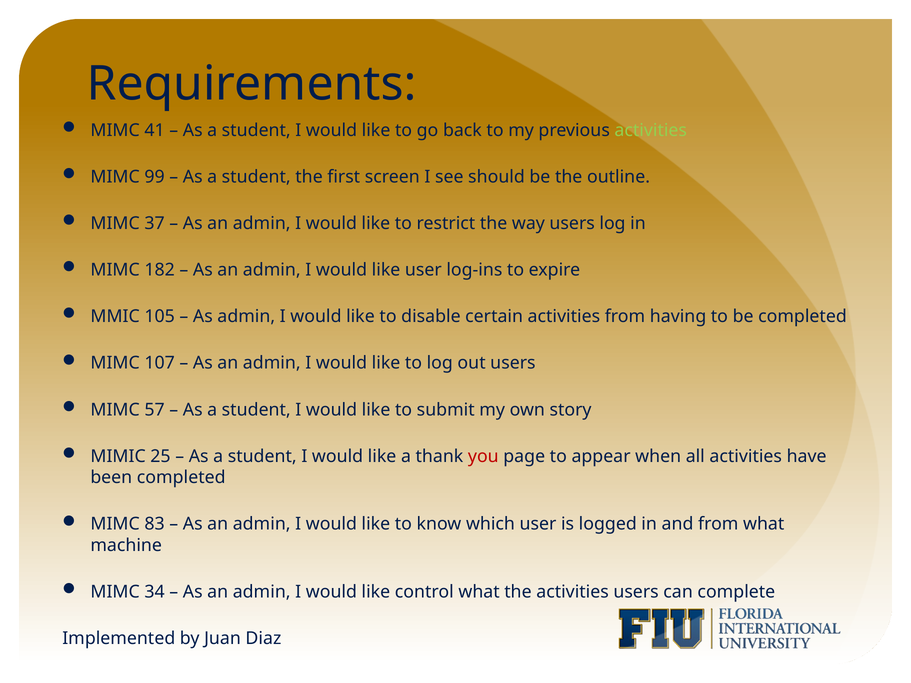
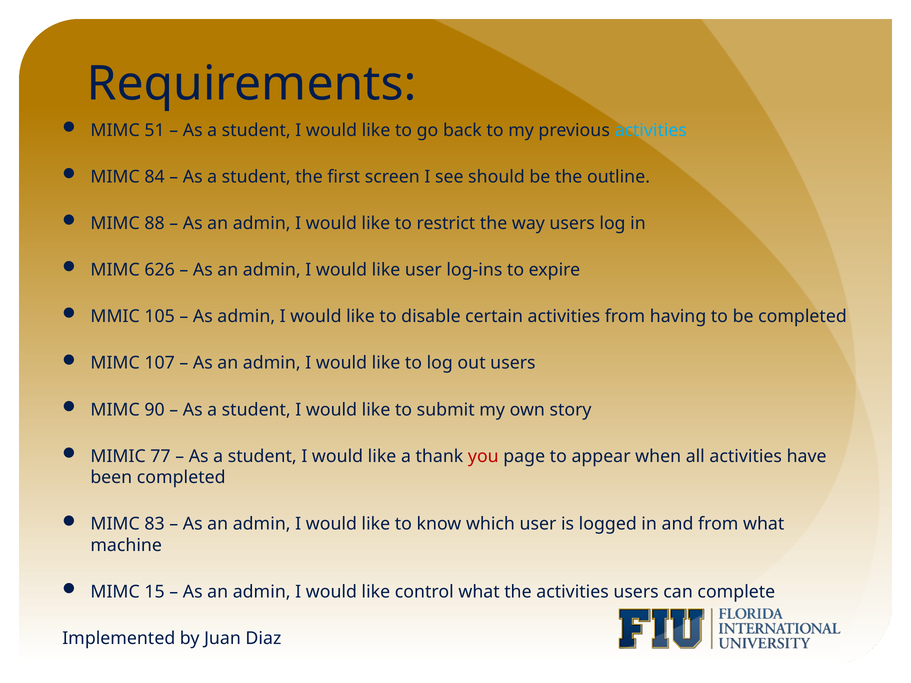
41: 41 -> 51
activities at (651, 130) colour: light green -> light blue
99: 99 -> 84
37: 37 -> 88
182: 182 -> 626
57: 57 -> 90
25: 25 -> 77
34: 34 -> 15
